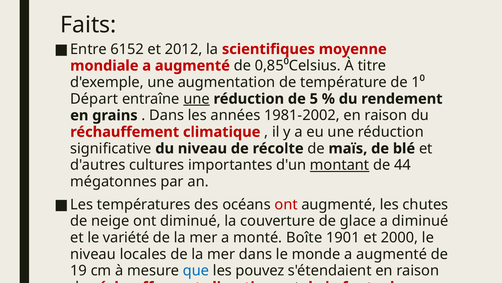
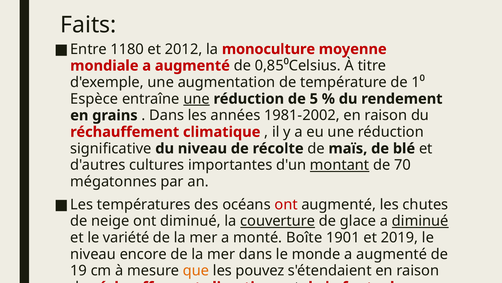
6152: 6152 -> 1180
scientifiques: scientifiques -> monoculture
Départ: Départ -> Espèce
44: 44 -> 70
couverture underline: none -> present
diminué at (420, 221) underline: none -> present
2000: 2000 -> 2019
locales: locales -> encore
que colour: blue -> orange
